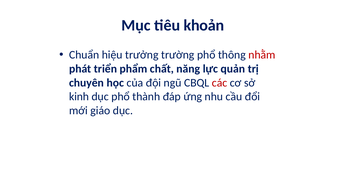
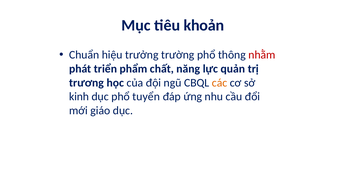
chuyên: chuyên -> trương
các colour: red -> orange
thành: thành -> tuyển
